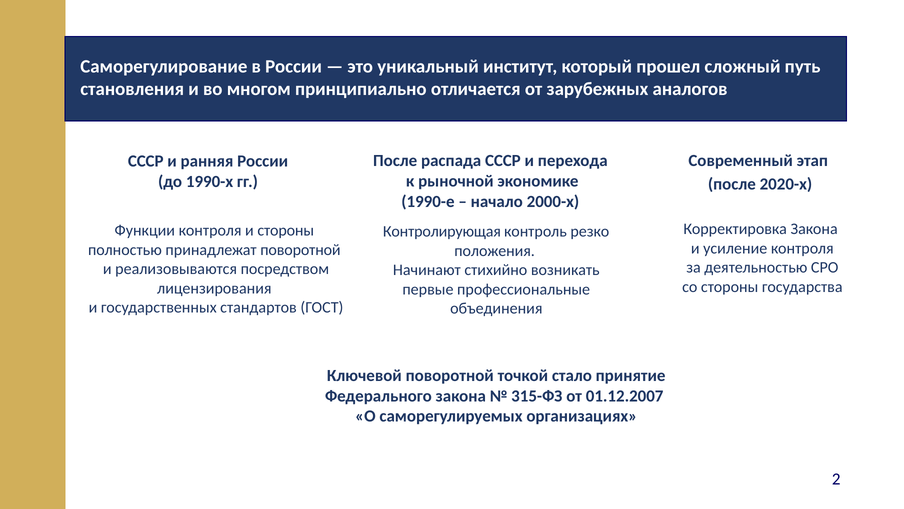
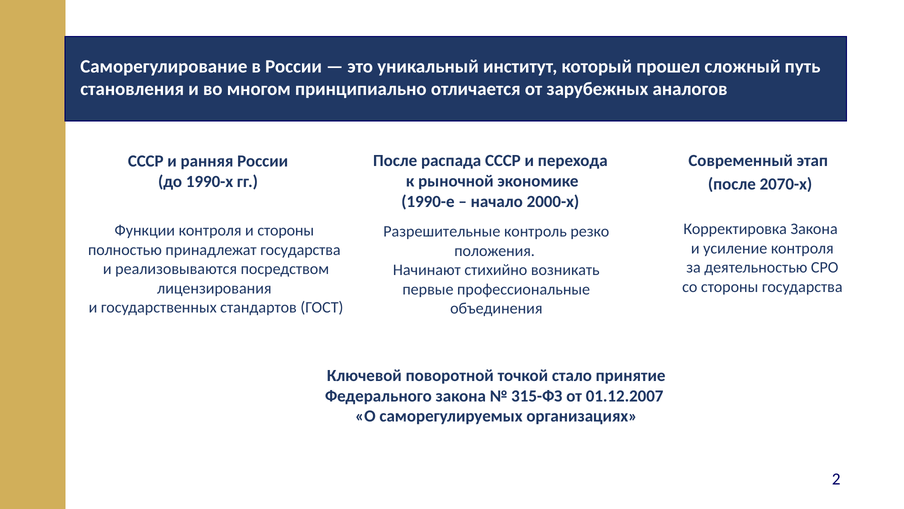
2020-х: 2020-х -> 2070-х
Контролирующая: Контролирующая -> Разрешительные
принадлежат поворотной: поворотной -> государства
